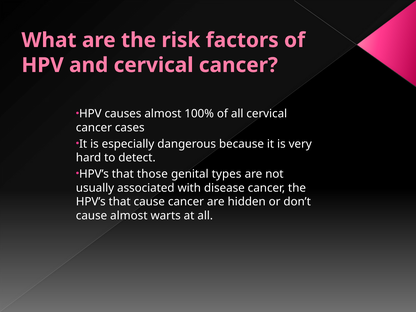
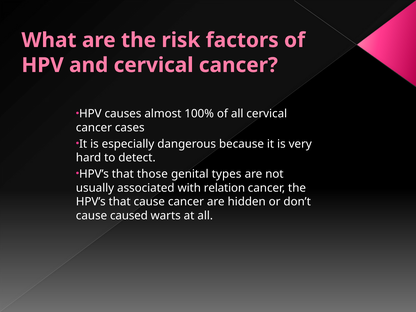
disease: disease -> relation
cause almost: almost -> caused
